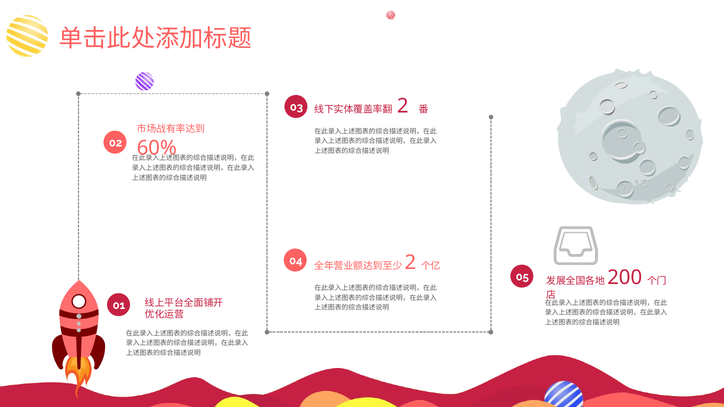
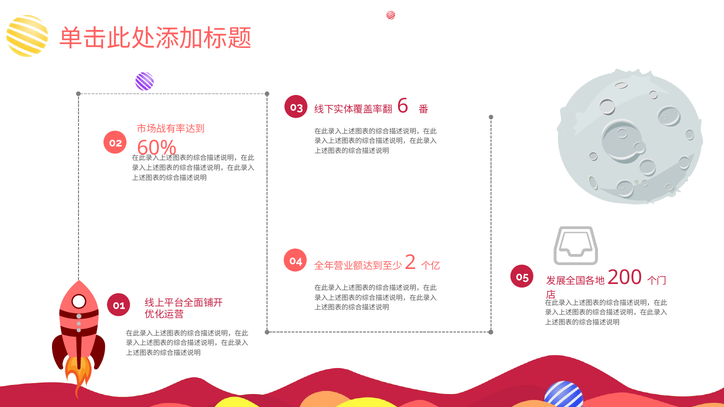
2 at (403, 106): 2 -> 6
